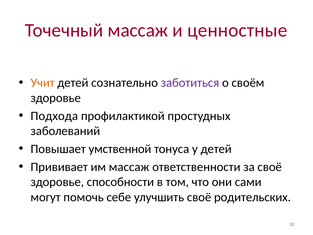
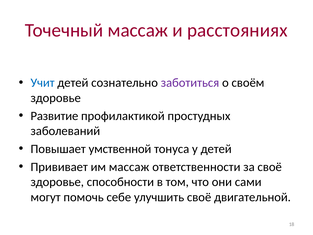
ценностные: ценностные -> расстояниях
Учит colour: orange -> blue
Подхода: Подхода -> Развитие
родительских: родительских -> двигательной
